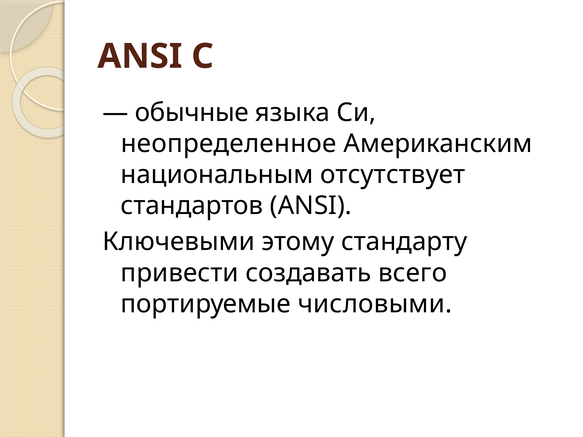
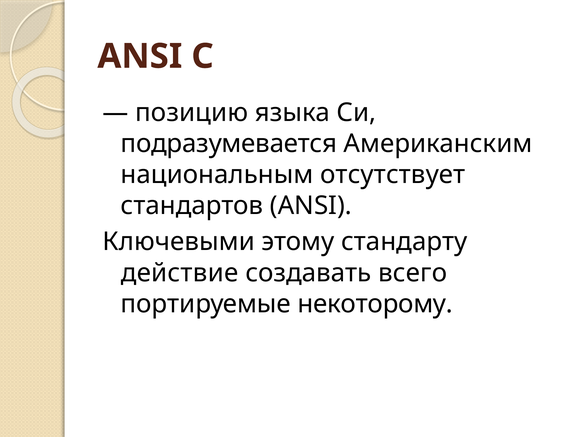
обычные: обычные -> позицию
неопределенное: неопределенное -> подразумевается
привести: привести -> действие
числовыми: числовыми -> некоторому
